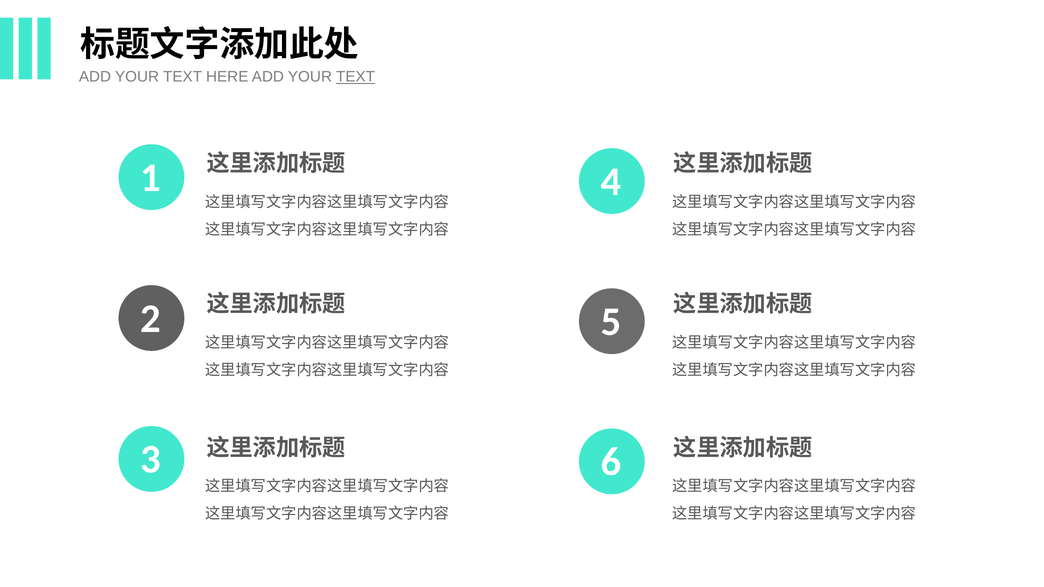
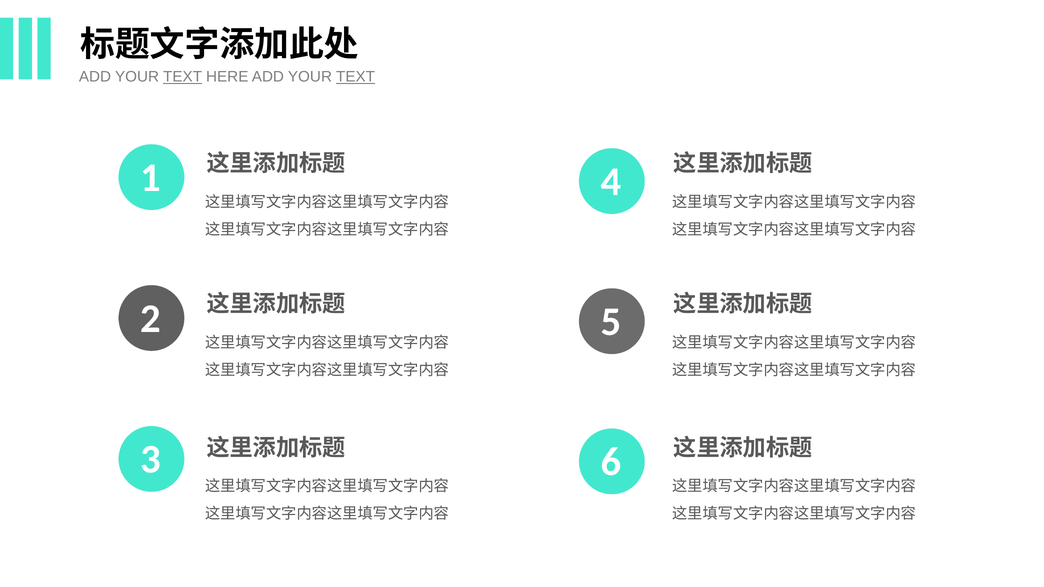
TEXT at (183, 77) underline: none -> present
